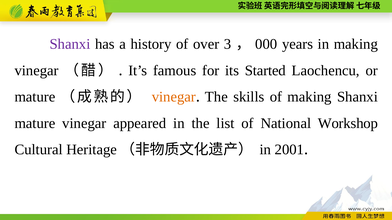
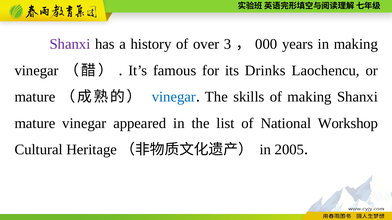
Started: Started -> Drinks
vinegar at (174, 97) colour: orange -> blue
2001: 2001 -> 2005
